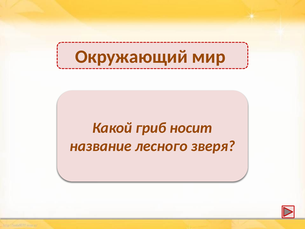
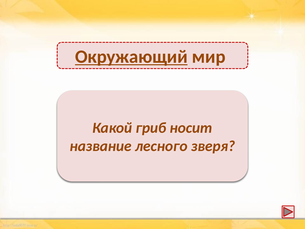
Окружающий underline: none -> present
